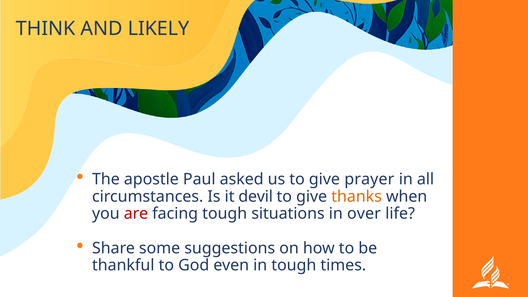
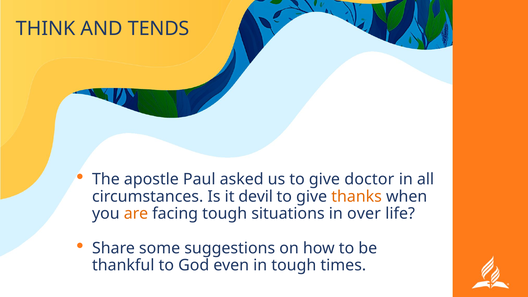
LIKELY: LIKELY -> TENDS
prayer: prayer -> doctor
are colour: red -> orange
